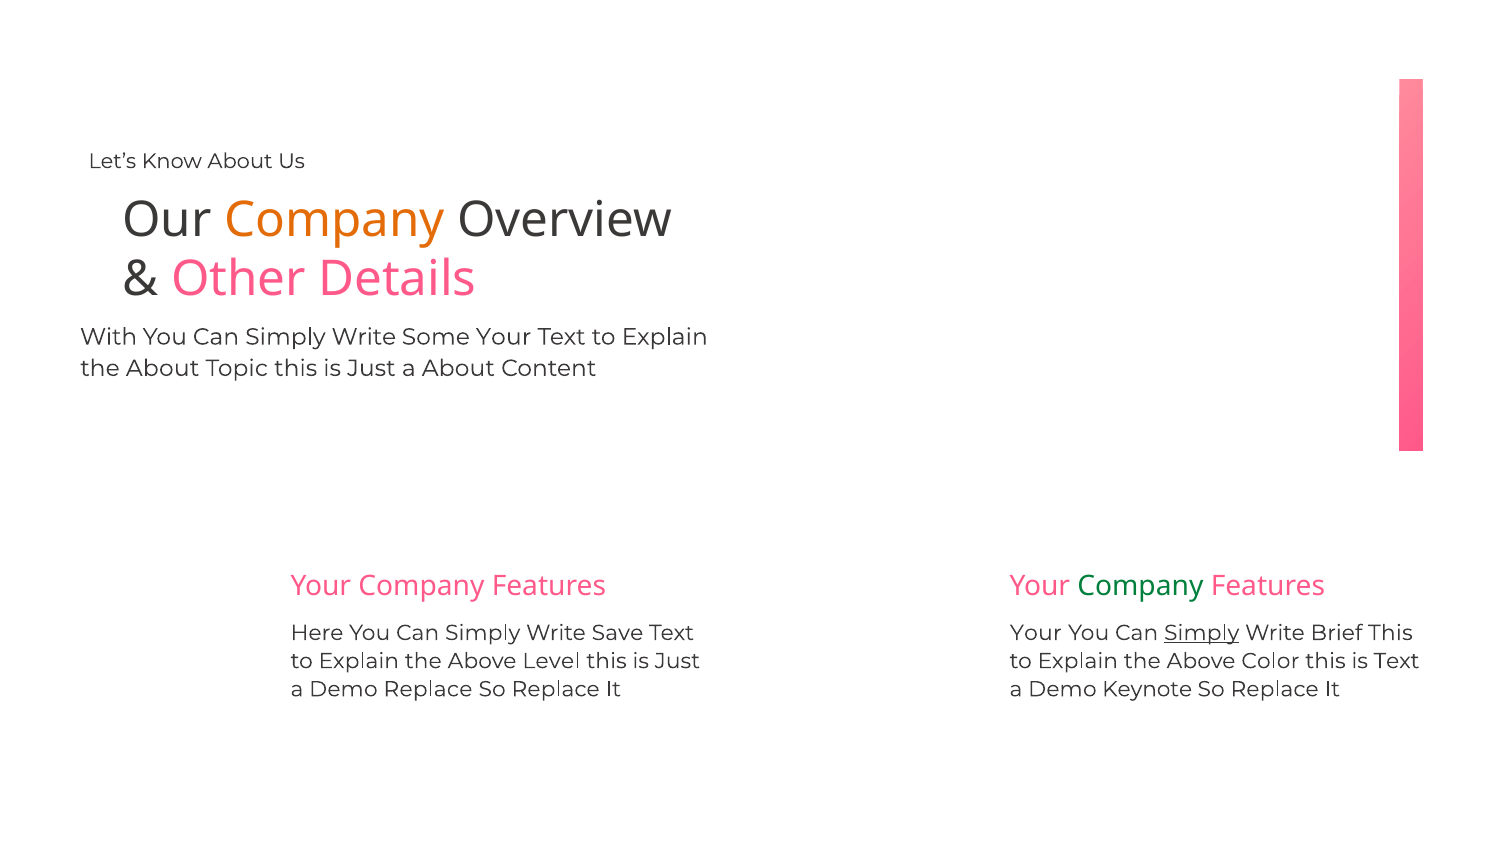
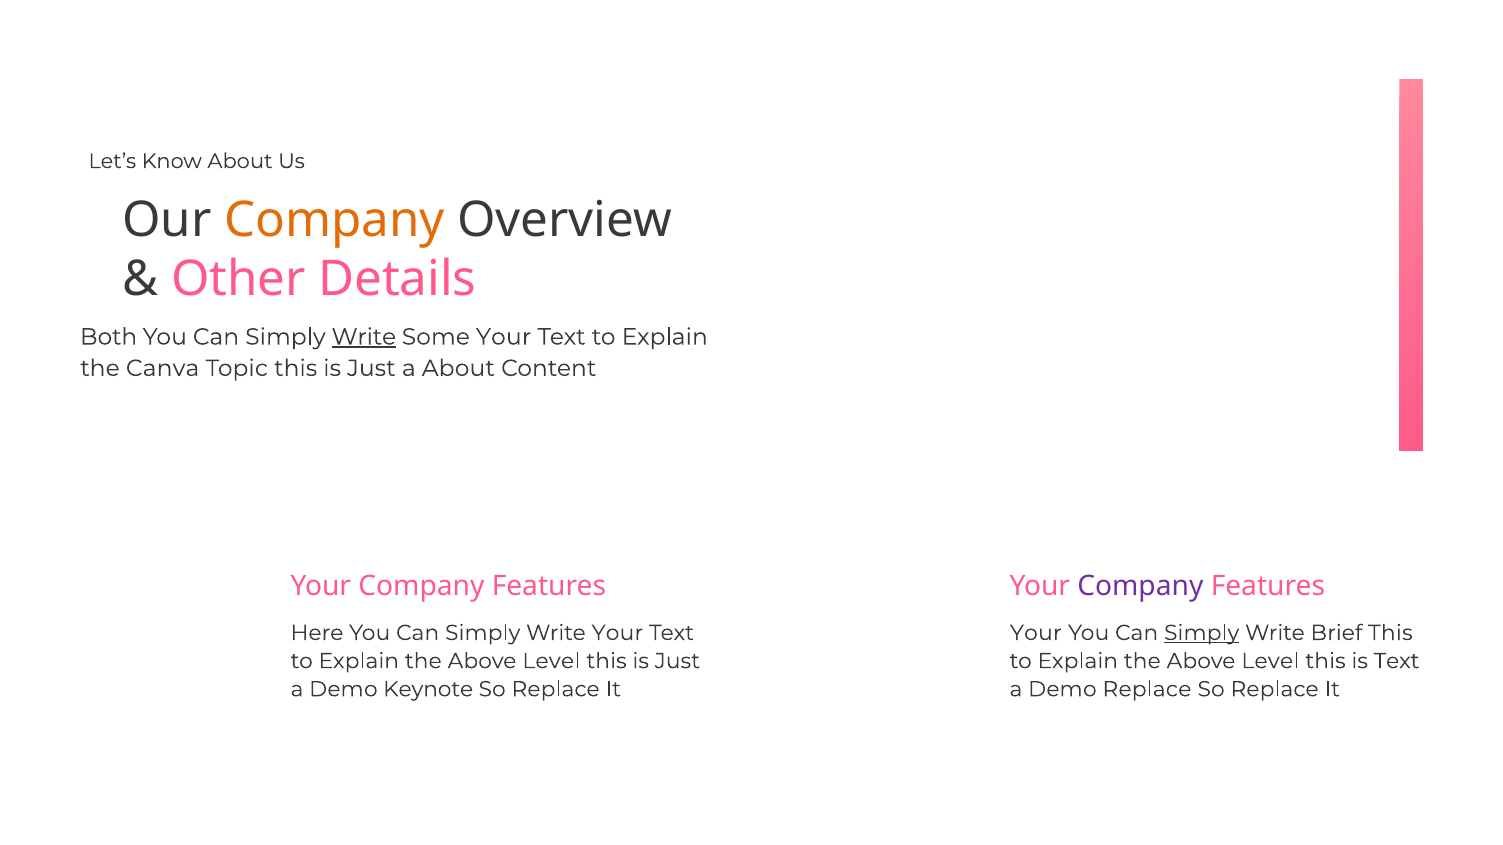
With: With -> Both
Write at (364, 337) underline: none -> present
the About: About -> Canva
Company at (1140, 587) colour: green -> purple
Write Save: Save -> Your
Color at (1270, 661): Color -> Level
Demo Replace: Replace -> Keynote
Demo Keynote: Keynote -> Replace
